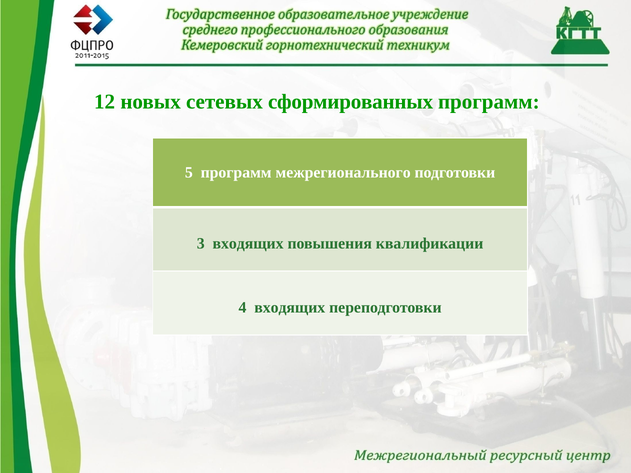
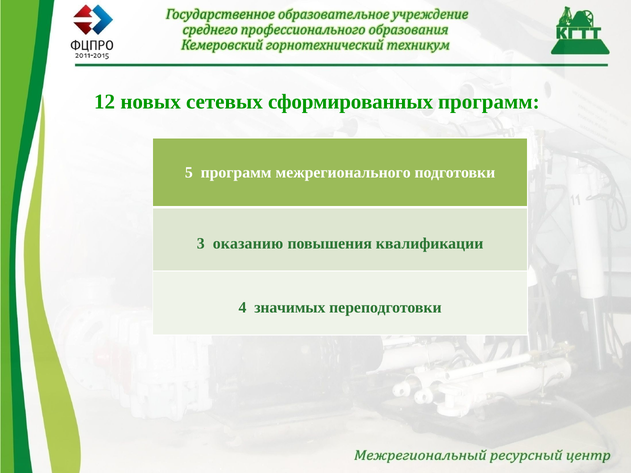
3 входящих: входящих -> оказанию
4 входящих: входящих -> значимых
